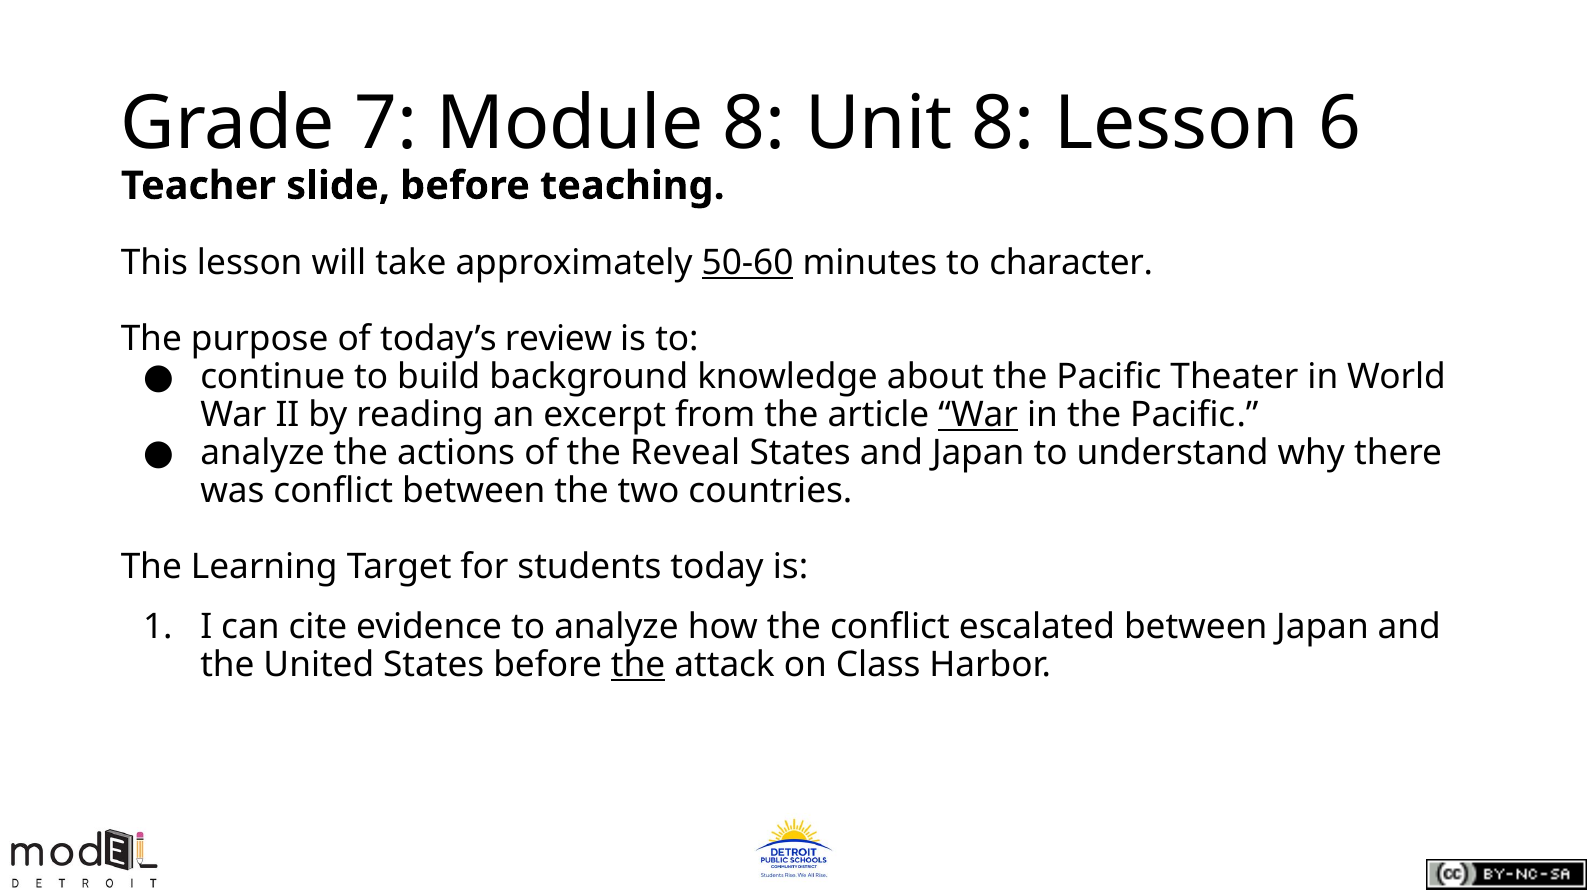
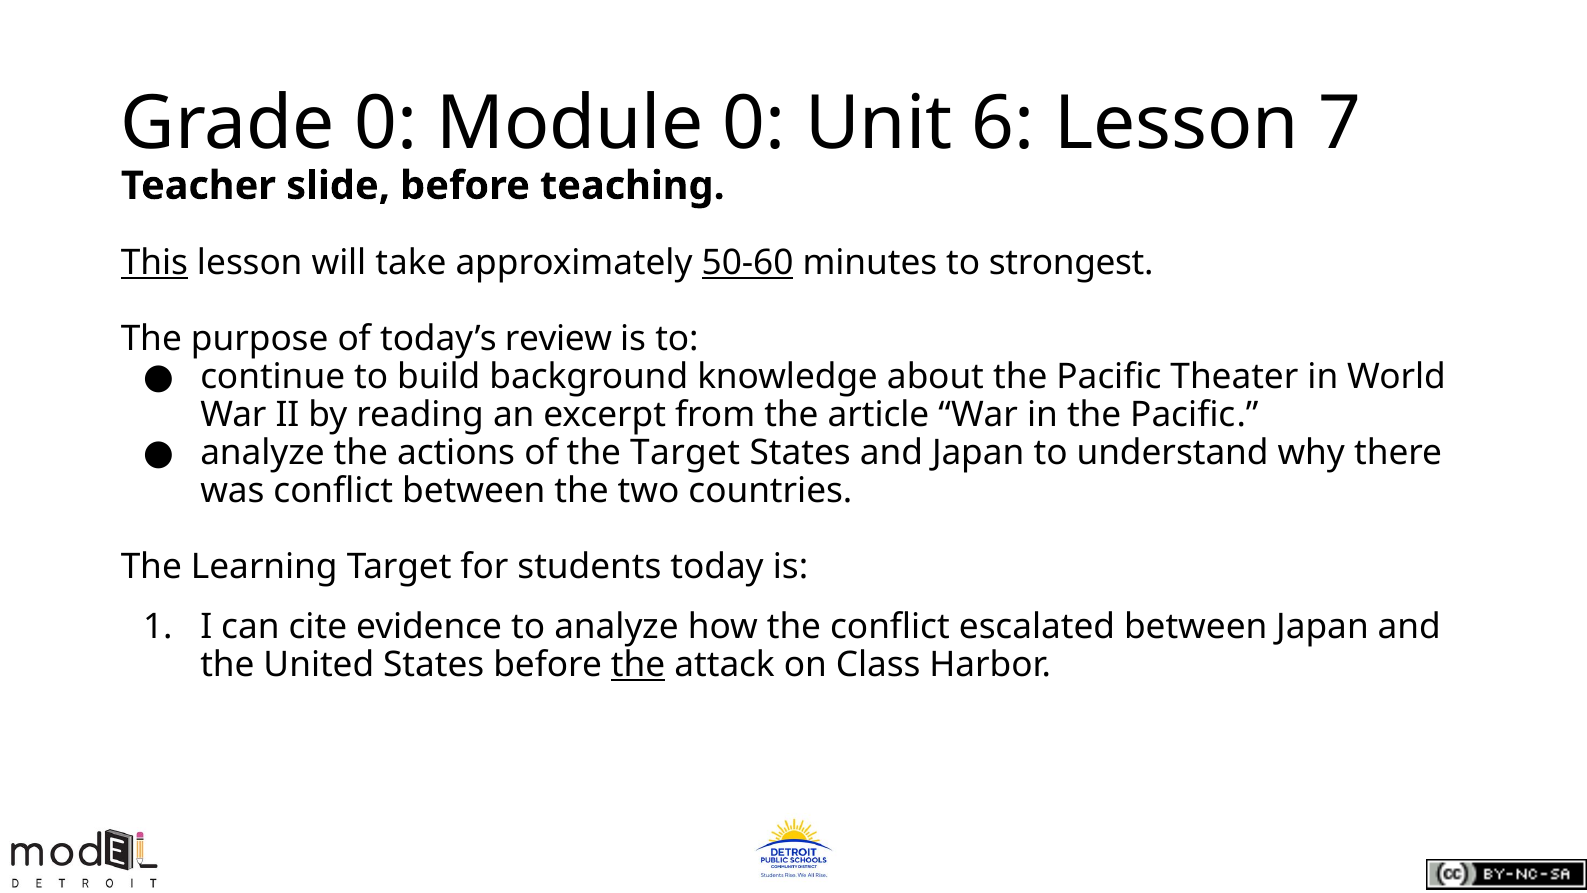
Grade 7: 7 -> 0
Module 8: 8 -> 0
Unit 8: 8 -> 6
6: 6 -> 7
This underline: none -> present
character: character -> strongest
War at (978, 415) underline: present -> none
the Reveal: Reveal -> Target
